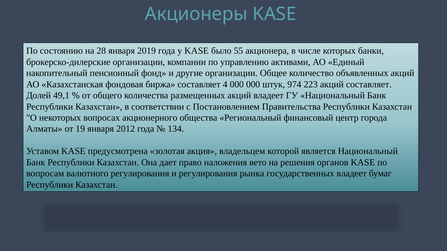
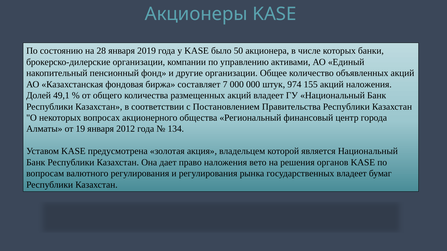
55: 55 -> 50
4: 4 -> 7
223: 223 -> 155
акций составляет: составляет -> наложения
